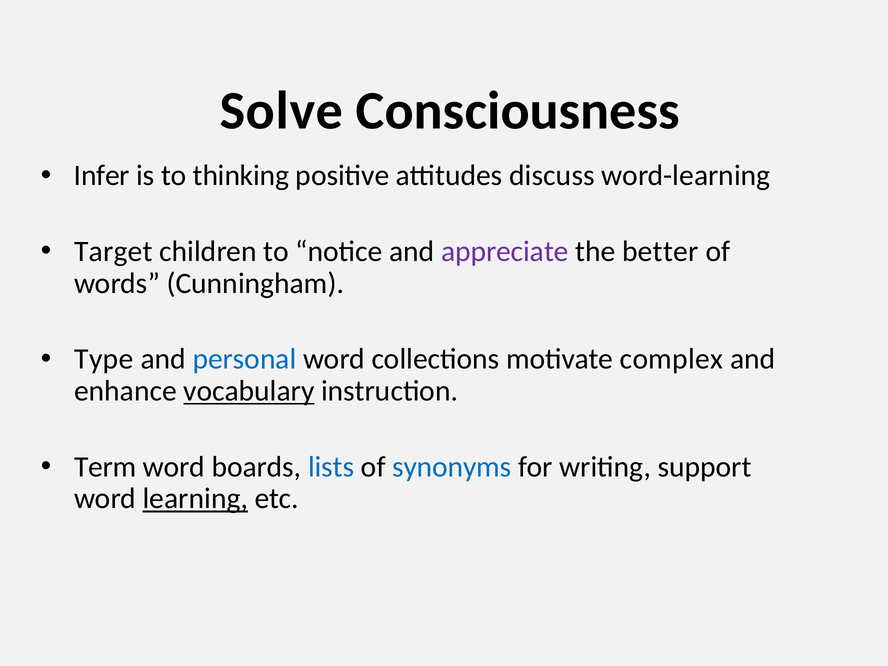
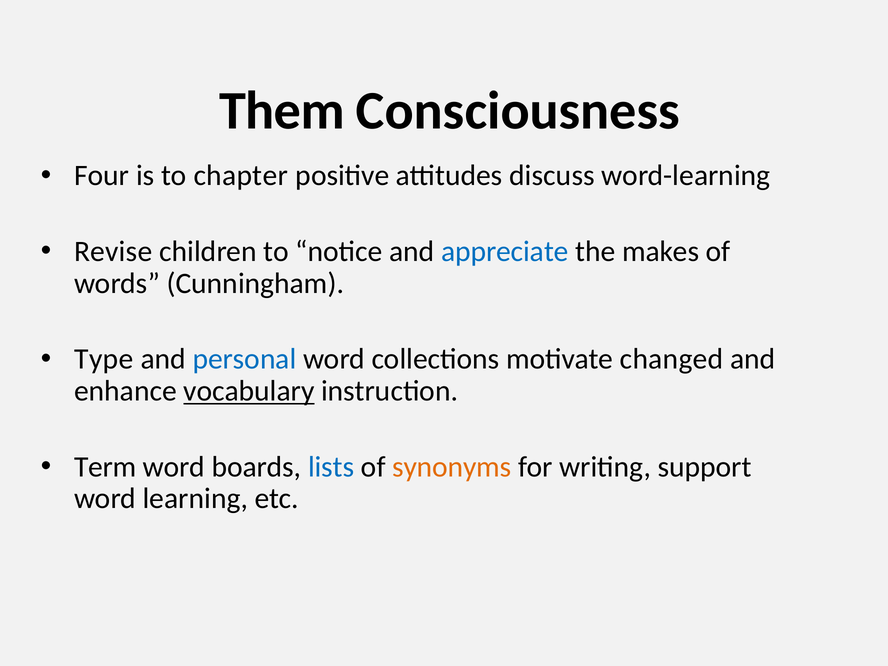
Solve: Solve -> Them
Infer: Infer -> Four
thinking: thinking -> chapter
Target: Target -> Revise
appreciate colour: purple -> blue
better: better -> makes
complex: complex -> changed
synonyms colour: blue -> orange
learning underline: present -> none
